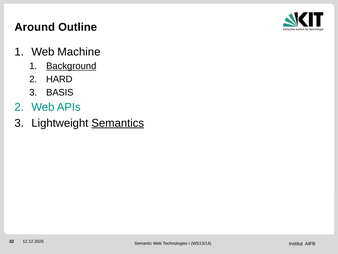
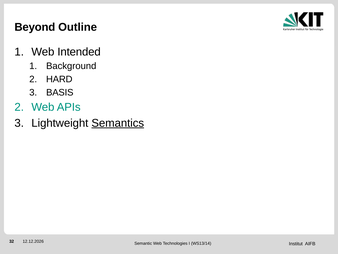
Around: Around -> Beyond
Machine: Machine -> Intended
Background underline: present -> none
